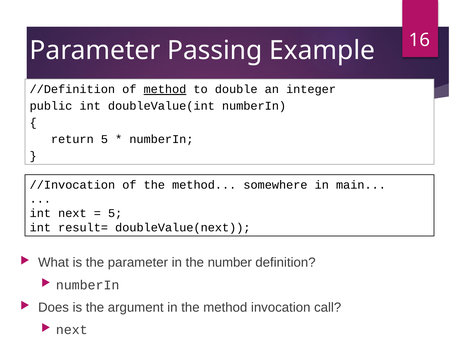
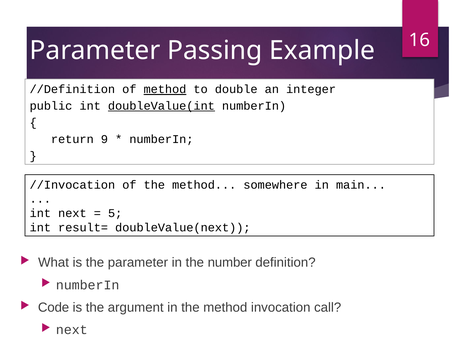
doubleValue(int underline: none -> present
return 5: 5 -> 9
Does: Does -> Code
